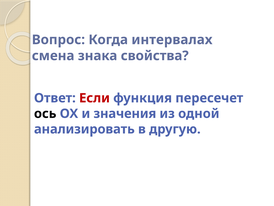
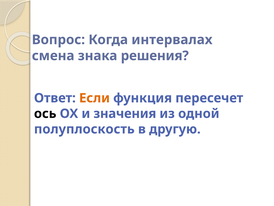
свойства: свойства -> решения
Если colour: red -> orange
анализировать: анализировать -> полуплоскость
